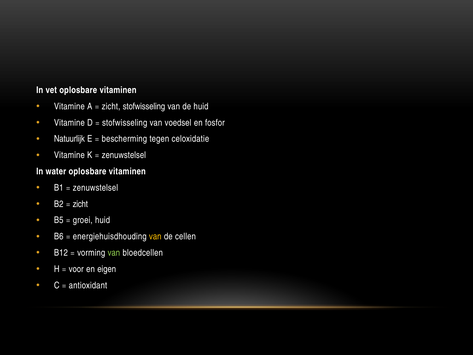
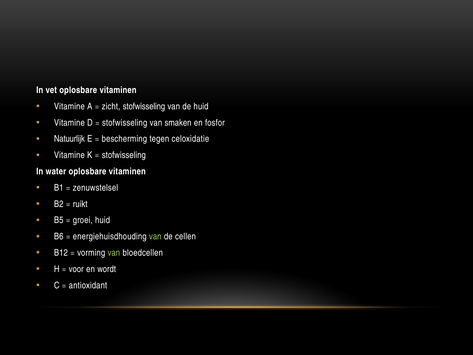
voedsel: voedsel -> smaken
zenuwstelsel at (124, 155): zenuwstelsel -> stofwisseling
zicht at (80, 204): zicht -> ruikt
van at (155, 236) colour: yellow -> light green
eigen: eigen -> wordt
